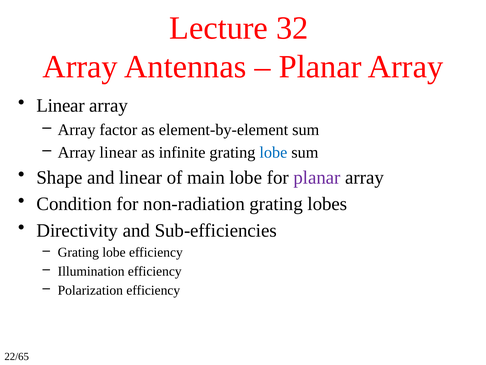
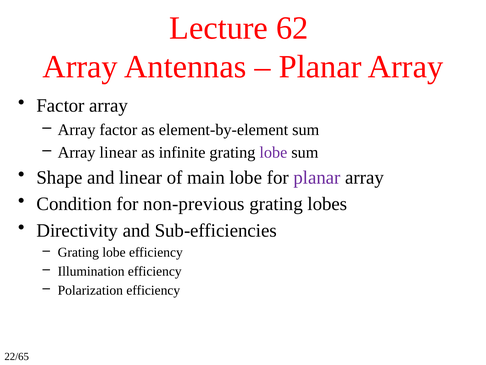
32: 32 -> 62
Linear at (61, 105): Linear -> Factor
lobe at (273, 152) colour: blue -> purple
non-radiation: non-radiation -> non-previous
